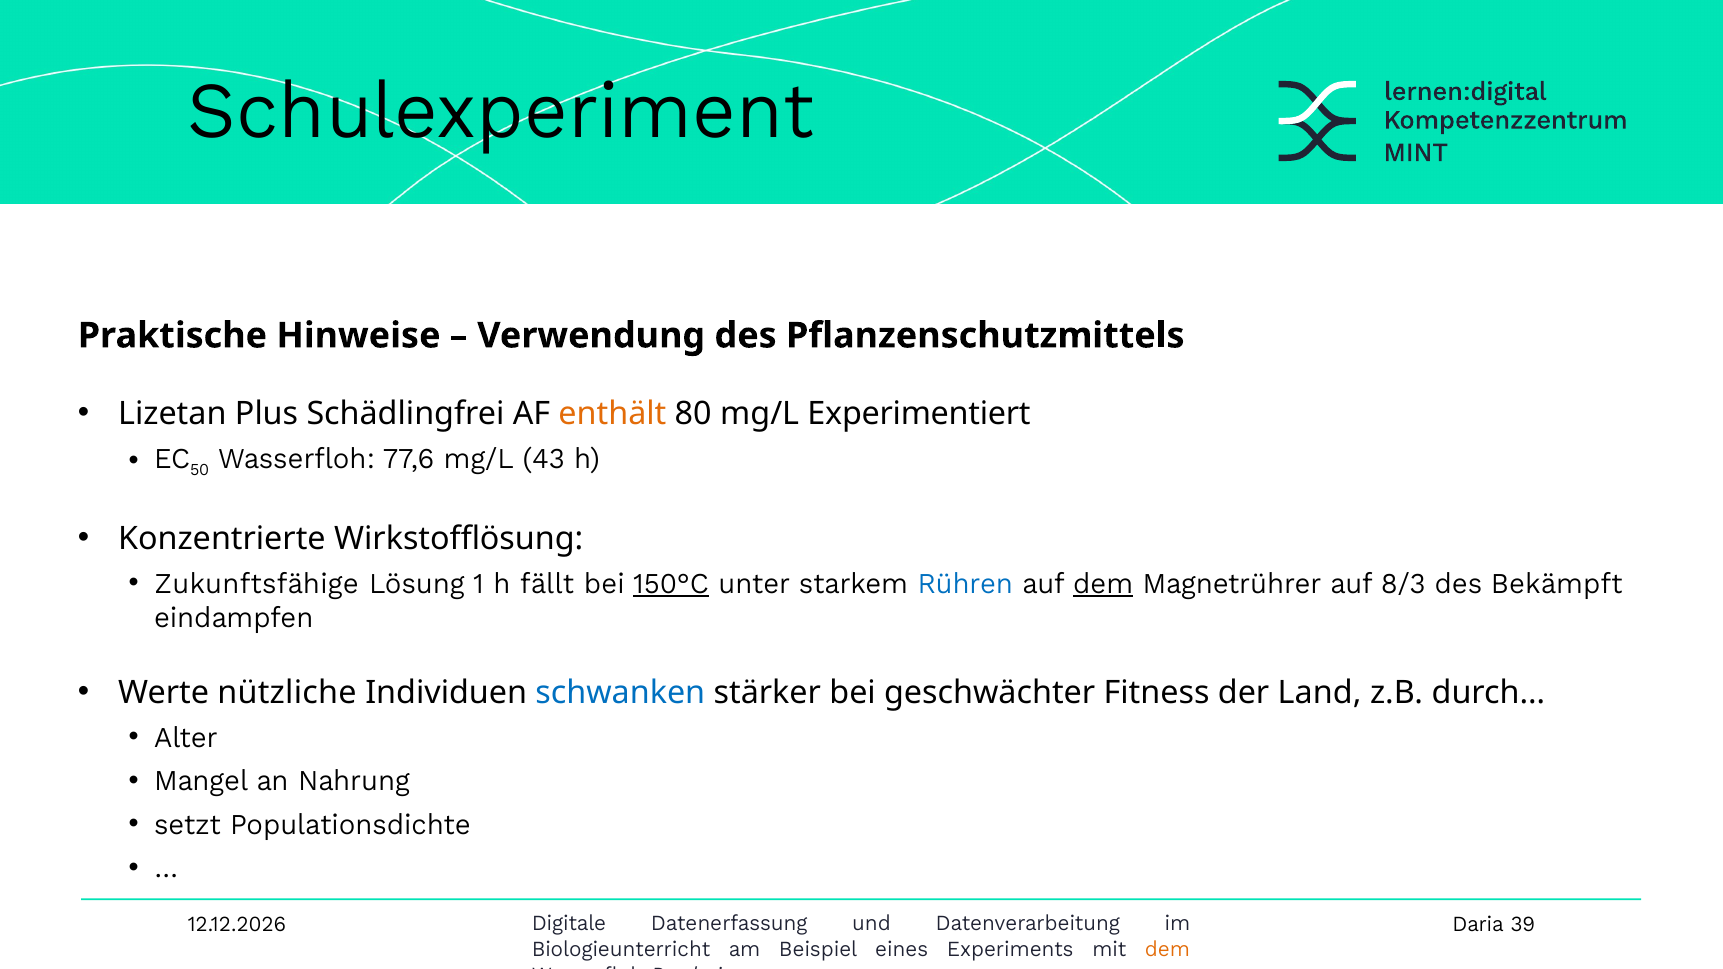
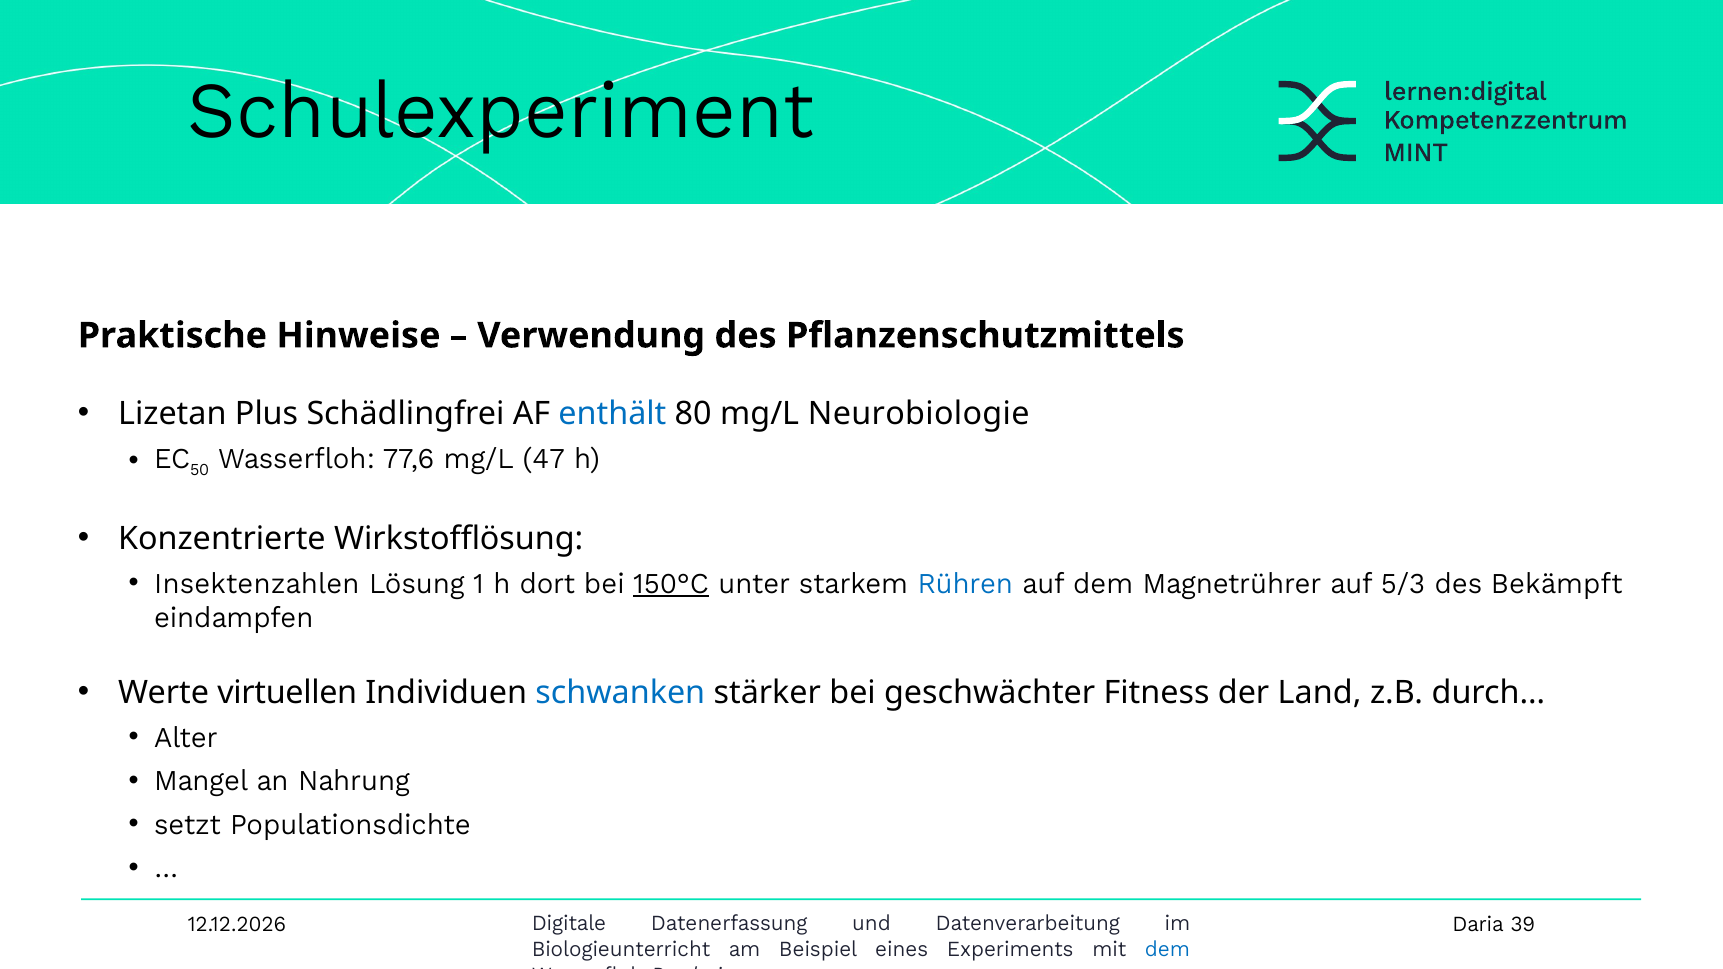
enthält colour: orange -> blue
Experimentiert: Experimentiert -> Neurobiologie
43: 43 -> 47
Zukunftsfähige: Zukunftsfähige -> Insektenzahlen
fällt: fällt -> dort
dem at (1103, 584) underline: present -> none
8/3: 8/3 -> 5/3
nützliche: nützliche -> virtuellen
dem at (1167, 950) colour: orange -> blue
